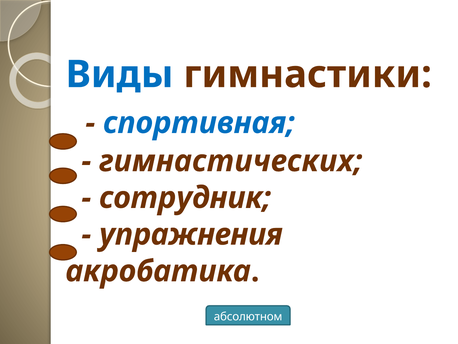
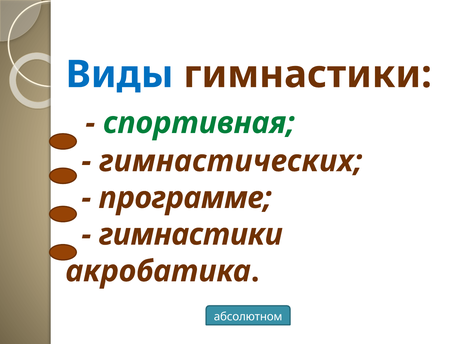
спортивная colour: blue -> green
сотрудник: сотрудник -> программе
упражнения at (191, 234): упражнения -> гимнастики
